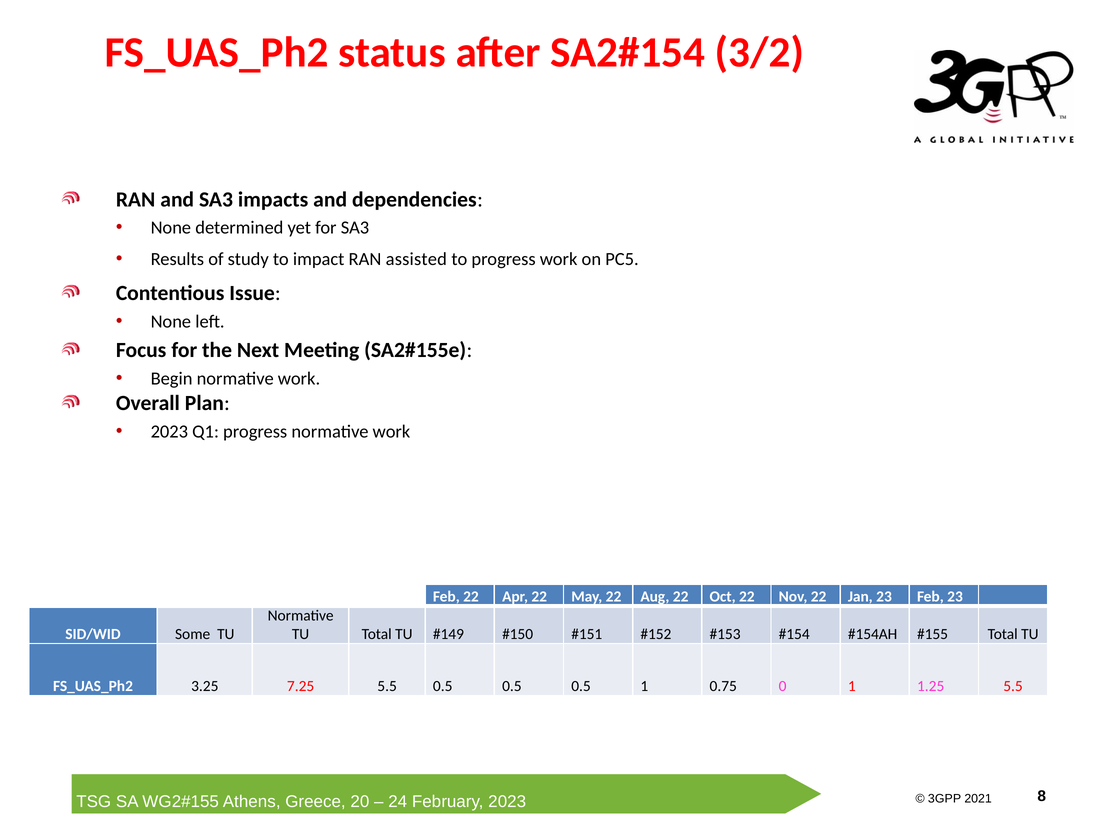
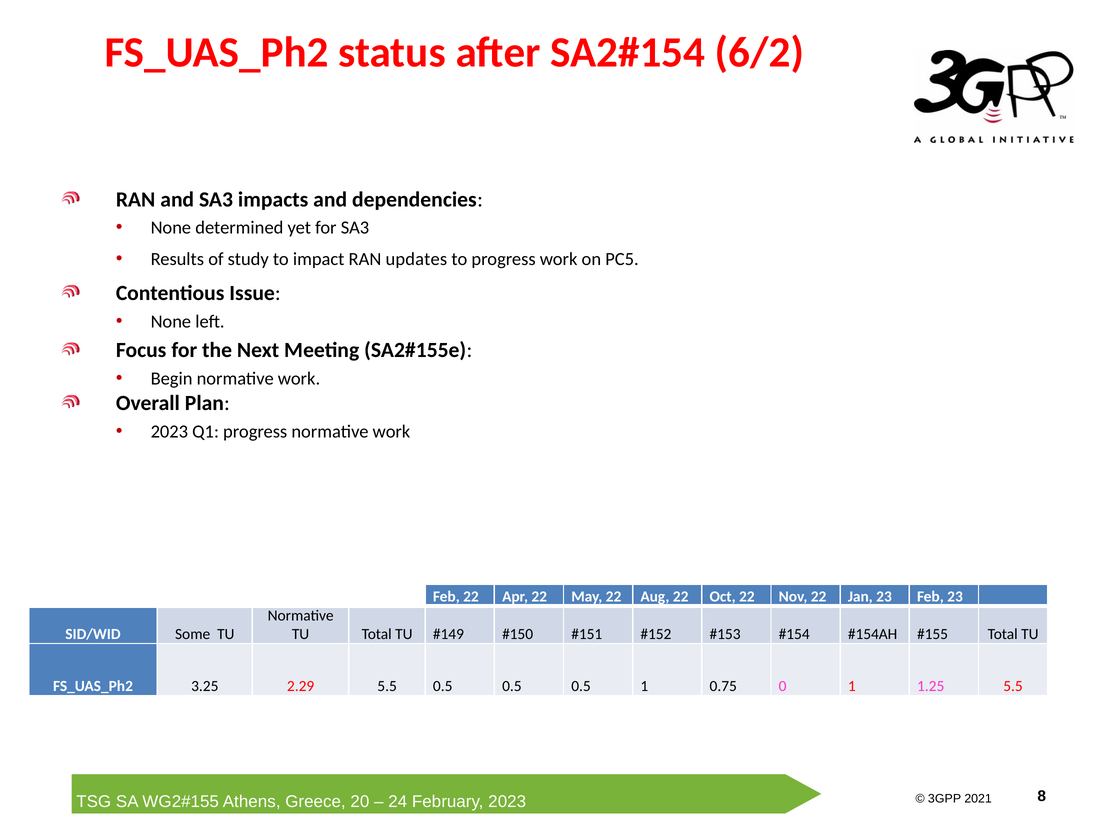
3/2: 3/2 -> 6/2
assisted: assisted -> updates
7.25: 7.25 -> 2.29
